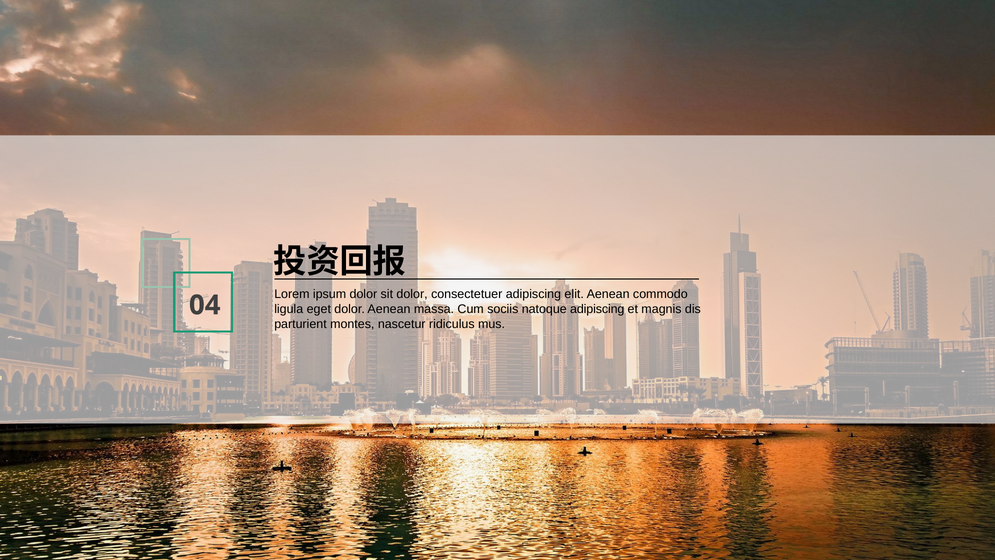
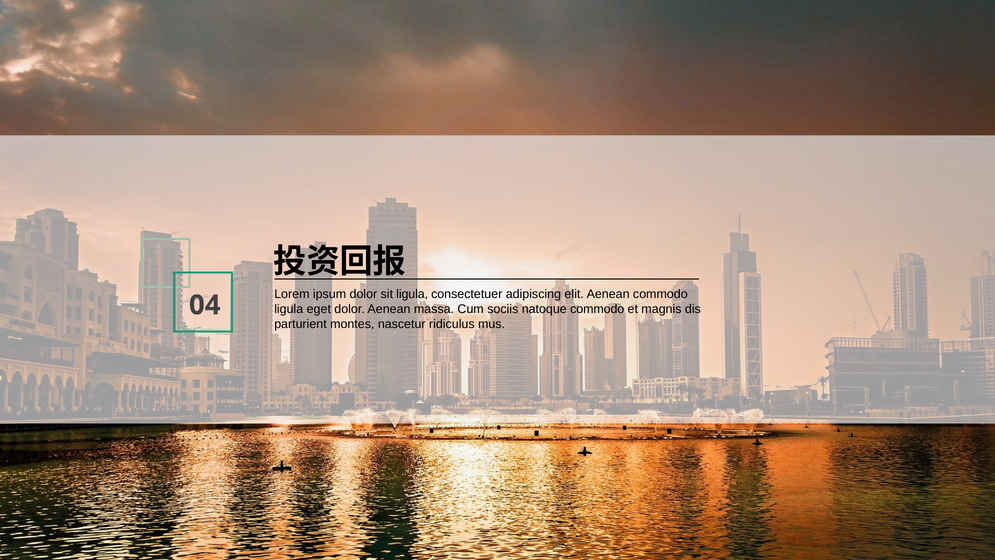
sit dolor: dolor -> ligula
natoque adipiscing: adipiscing -> commodo
